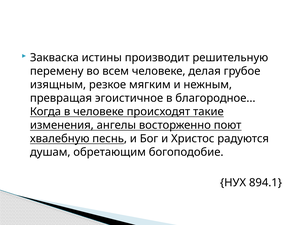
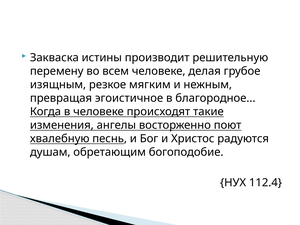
894.1: 894.1 -> 112.4
